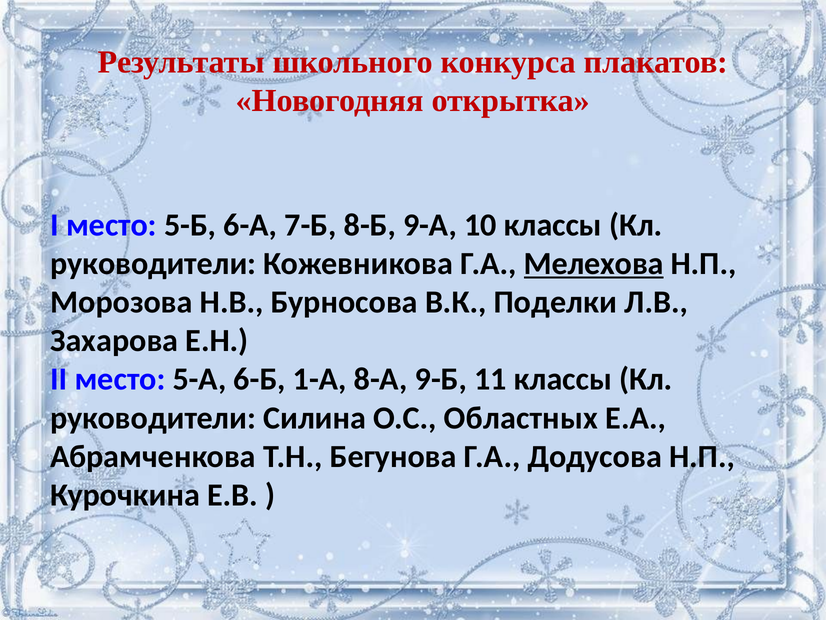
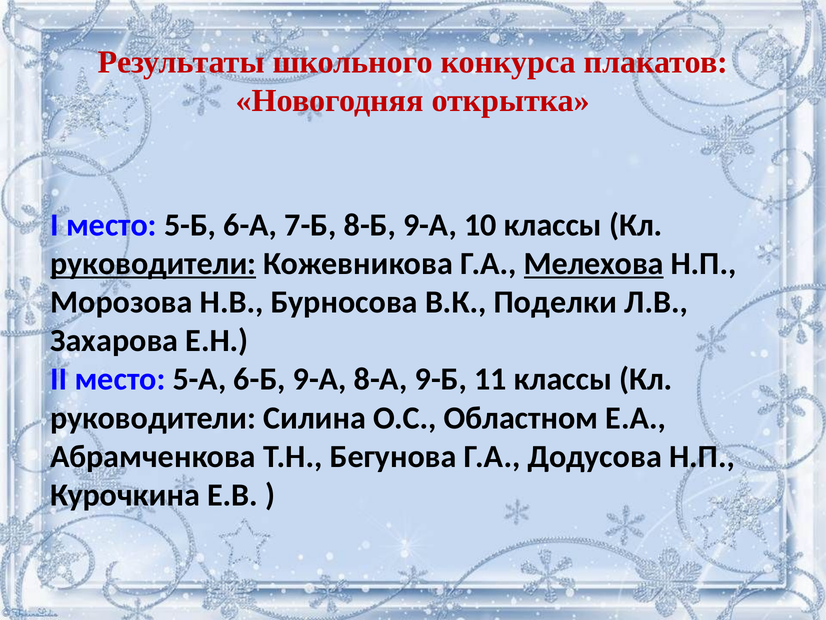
руководители at (153, 263) underline: none -> present
6-Б 1-А: 1-А -> 9-А
Областных: Областных -> Областном
